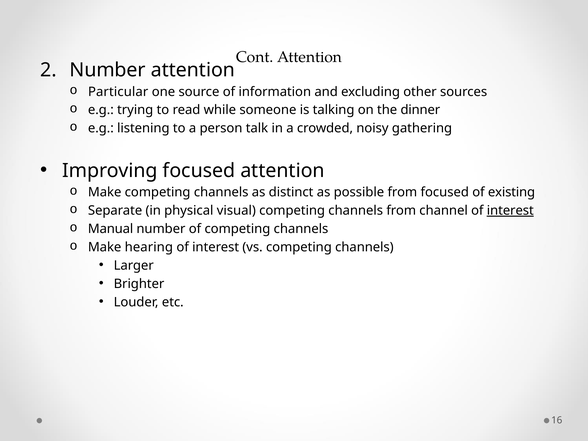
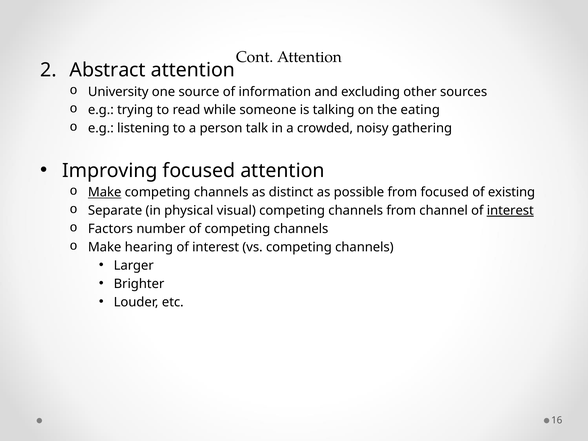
Number at (108, 70): Number -> Abstract
Particular: Particular -> University
dinner: dinner -> eating
Make at (105, 192) underline: none -> present
Manual: Manual -> Factors
